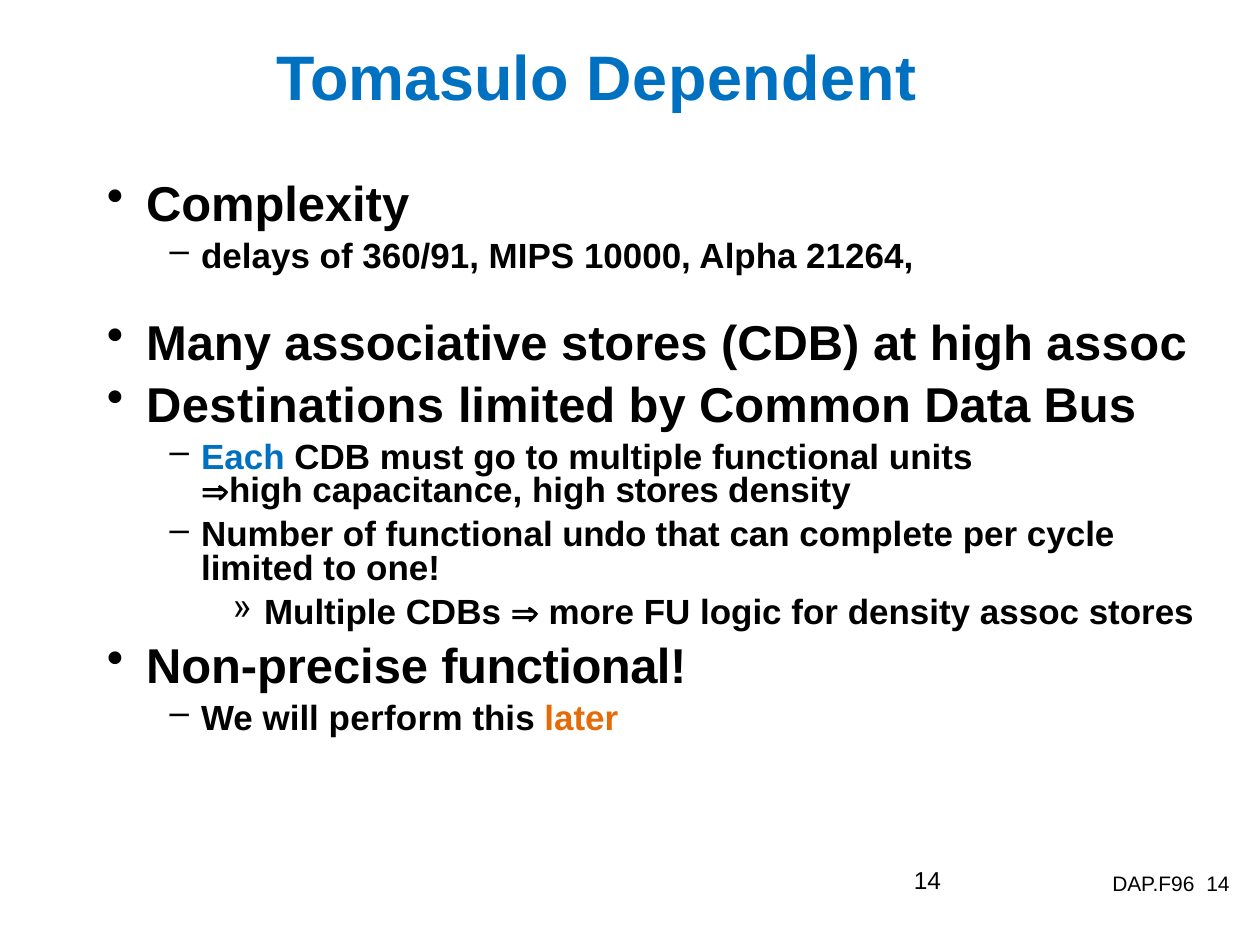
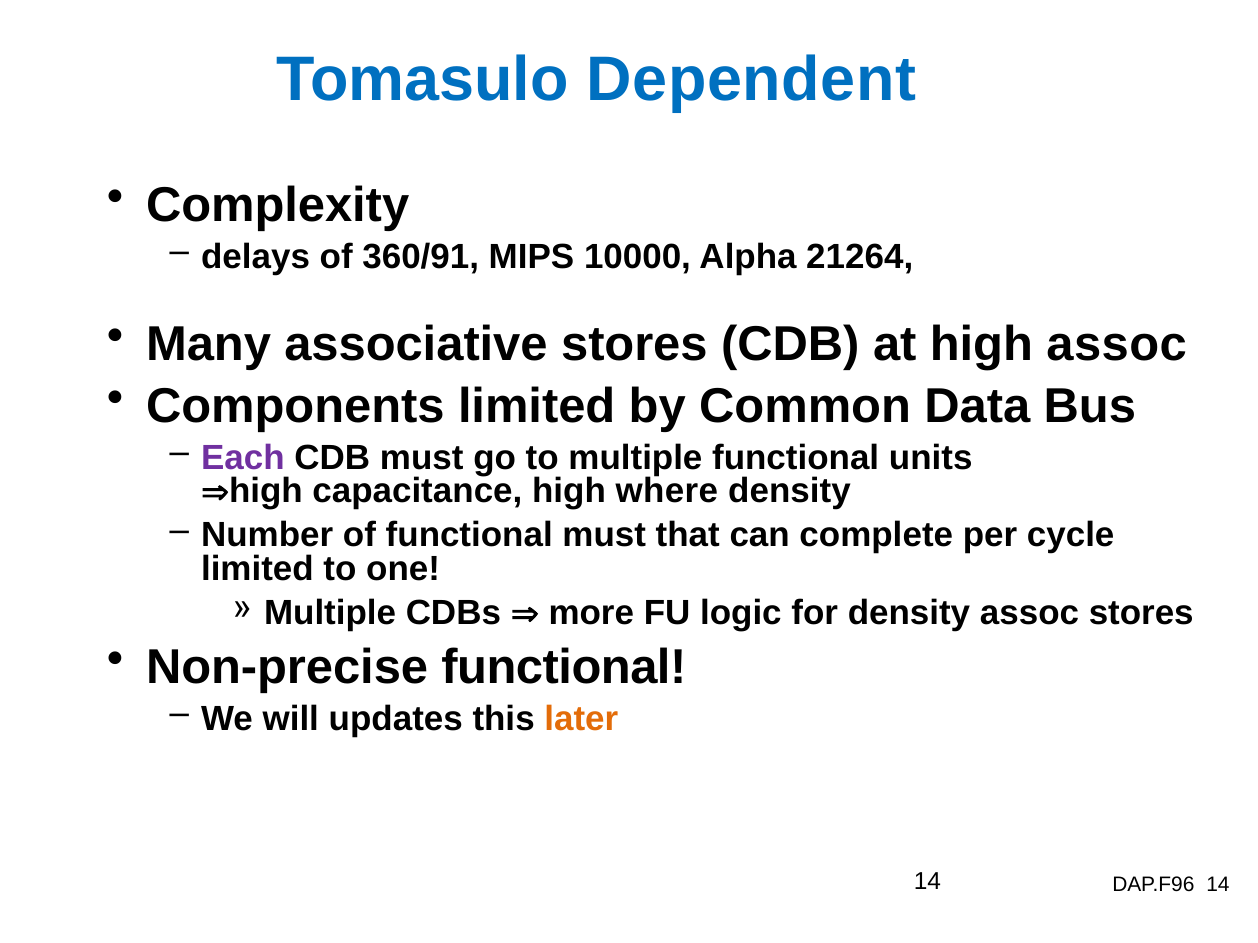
Destinations: Destinations -> Components
Each colour: blue -> purple
high stores: stores -> where
functional undo: undo -> must
perform: perform -> updates
